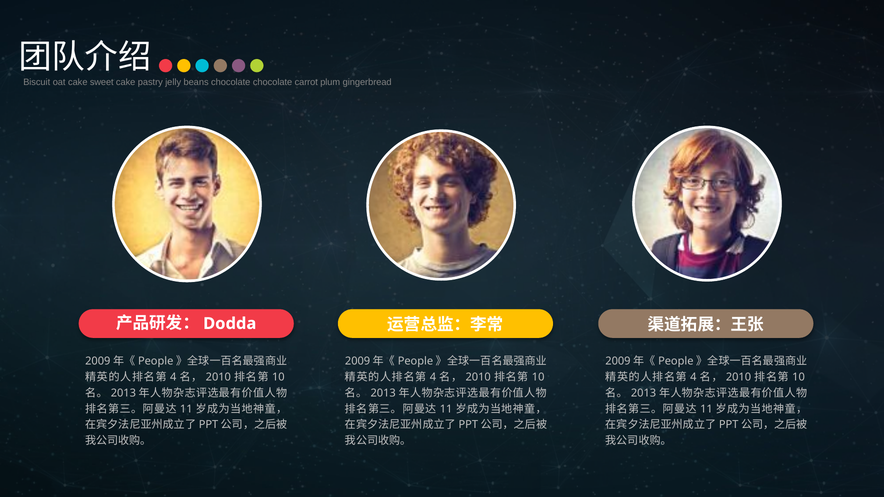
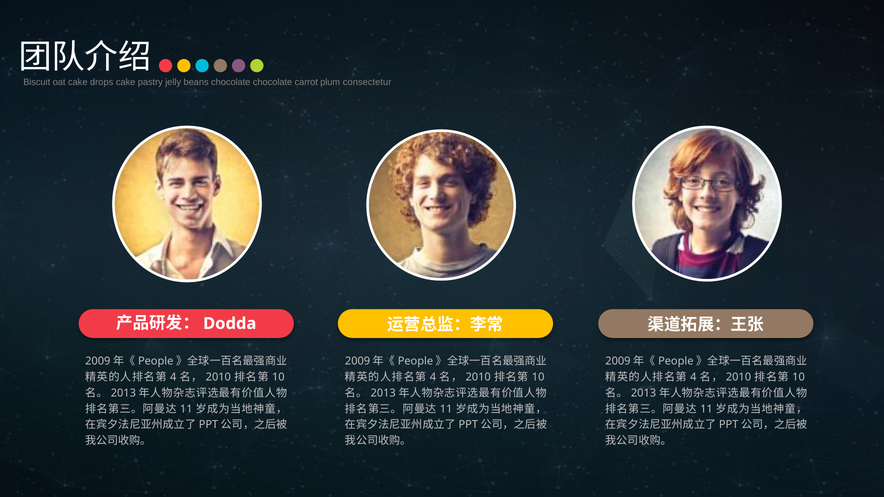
sweet: sweet -> drops
gingerbread: gingerbread -> consectetur
